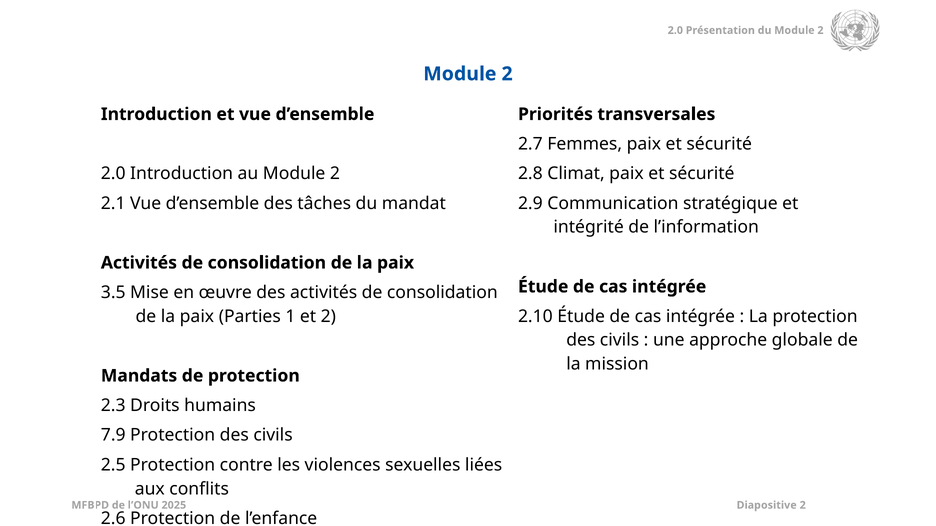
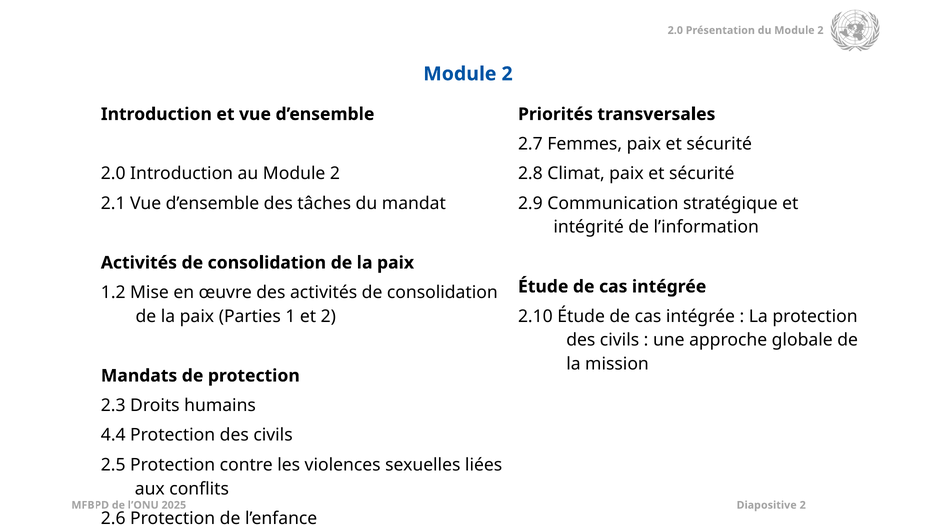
3.5: 3.5 -> 1.2
7.9: 7.9 -> 4.4
